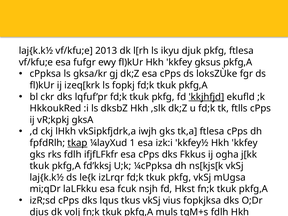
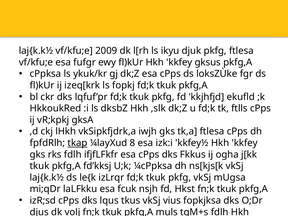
2013: 2013 -> 2009
gksa/kr: gksa/kr -> ykuk/kr
kkjhfjd underline: present -> none
1: 1 -> 8
